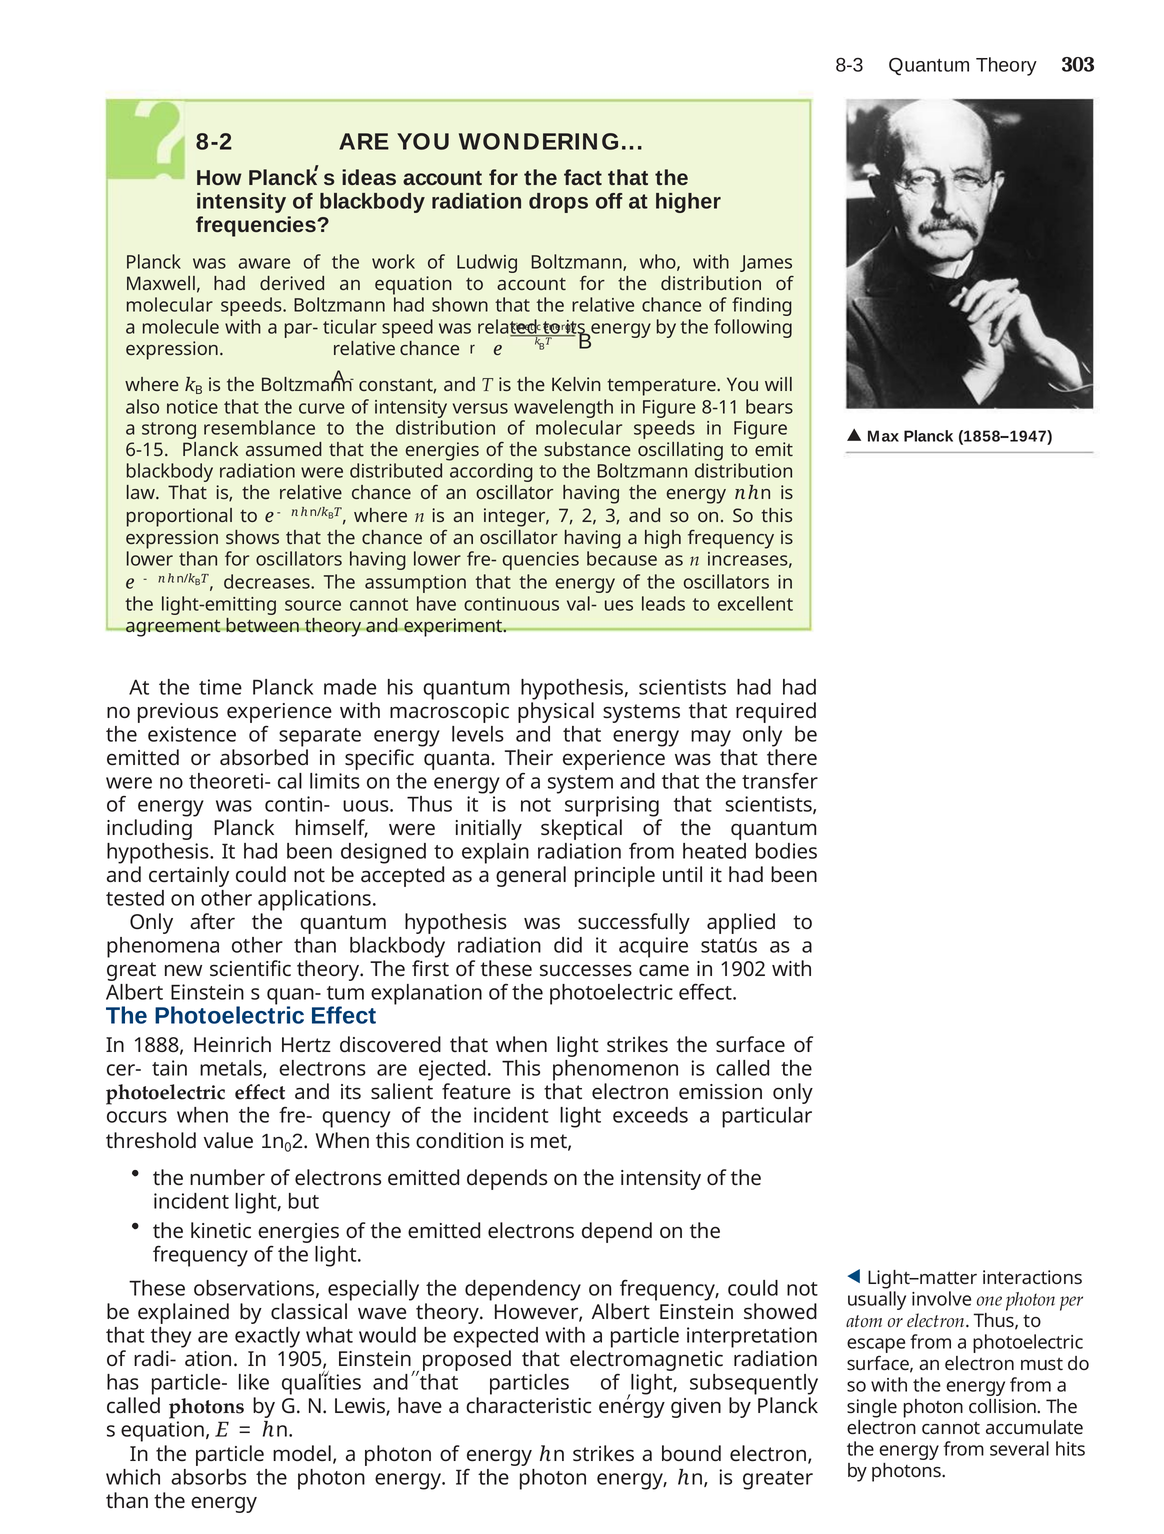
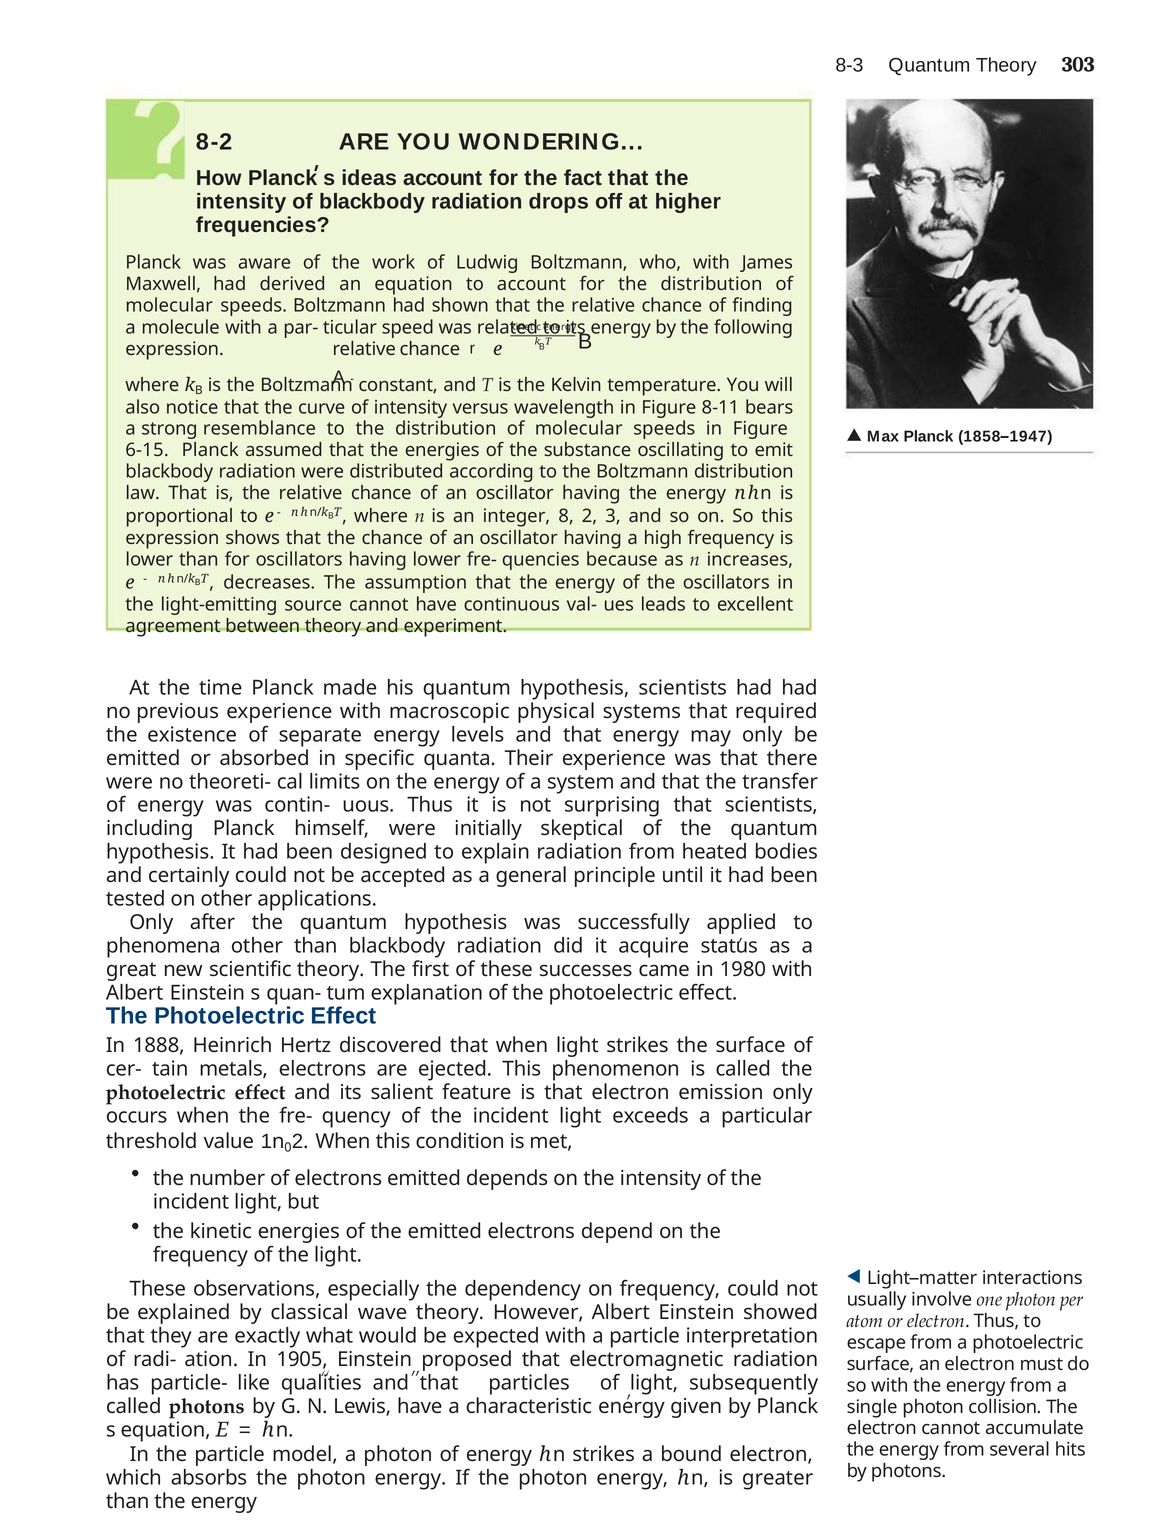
7: 7 -> 8
1902: 1902 -> 1980
